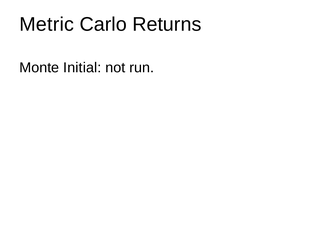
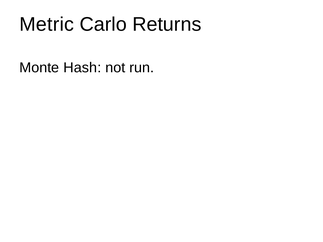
Initial: Initial -> Hash
